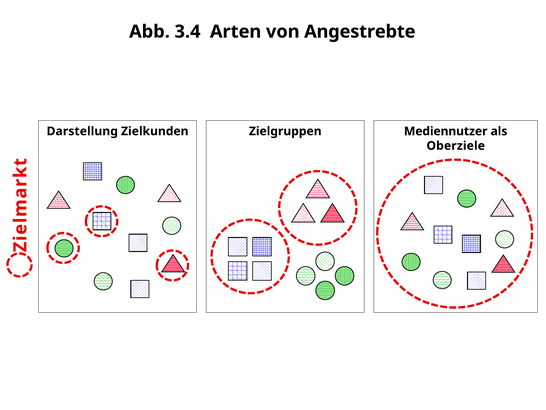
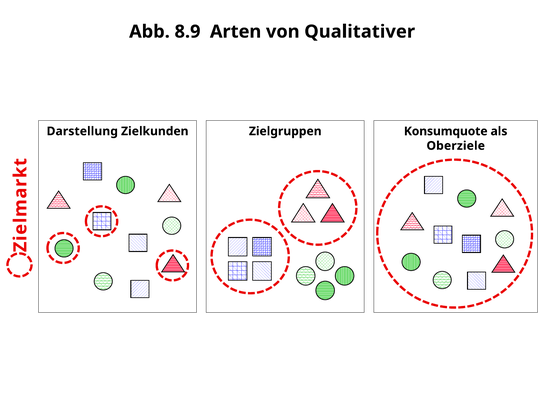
3.4: 3.4 -> 8.9
Angestrebte: Angestrebte -> Qualitativer
Mediennutzer: Mediennutzer -> Konsumquote
